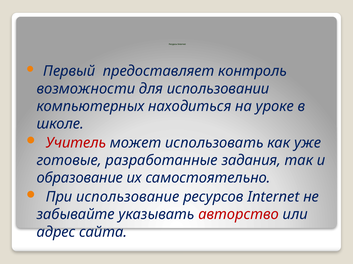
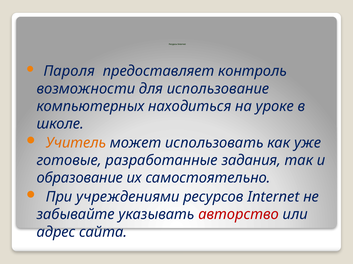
Первый: Первый -> Пароля
использовании: использовании -> использование
Учитель colour: red -> orange
использование: использование -> учреждениями
